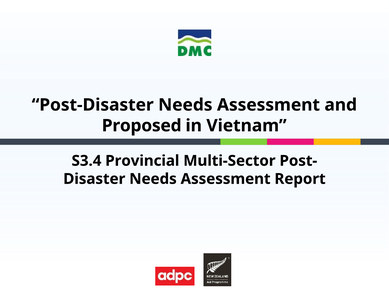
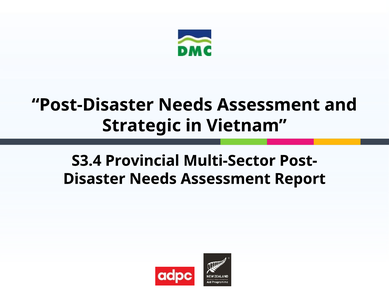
Proposed: Proposed -> Strategic
